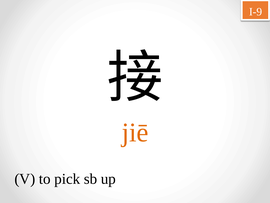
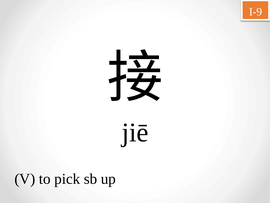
jiē colour: orange -> black
